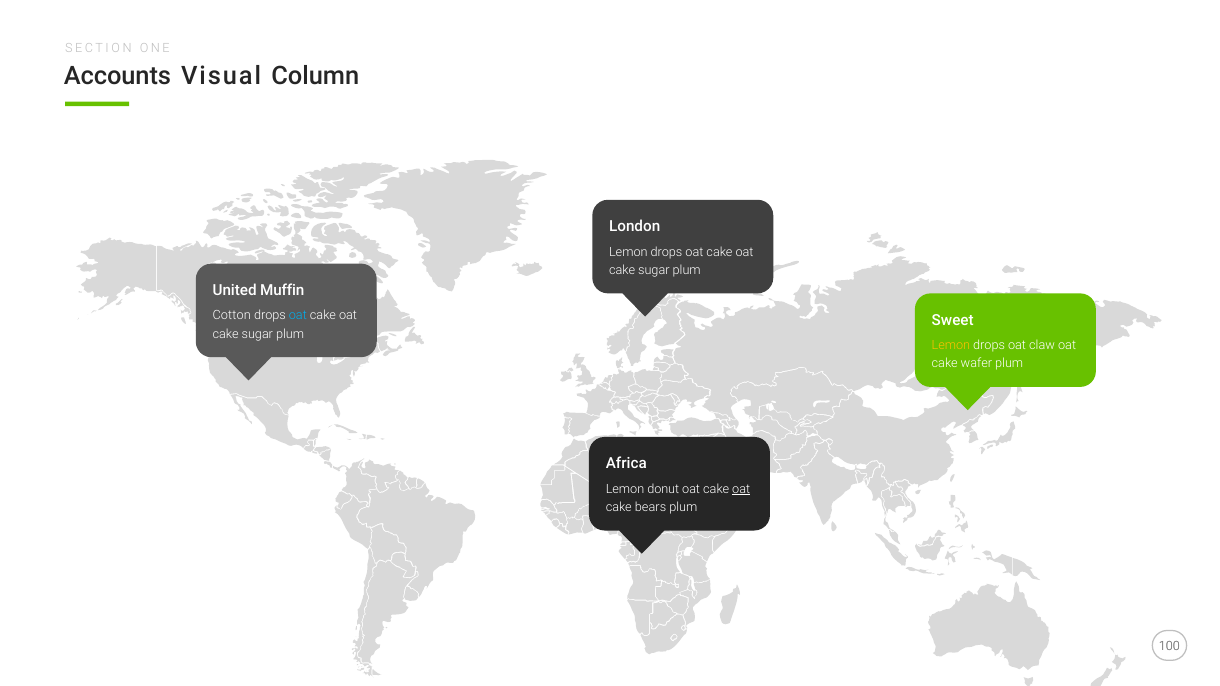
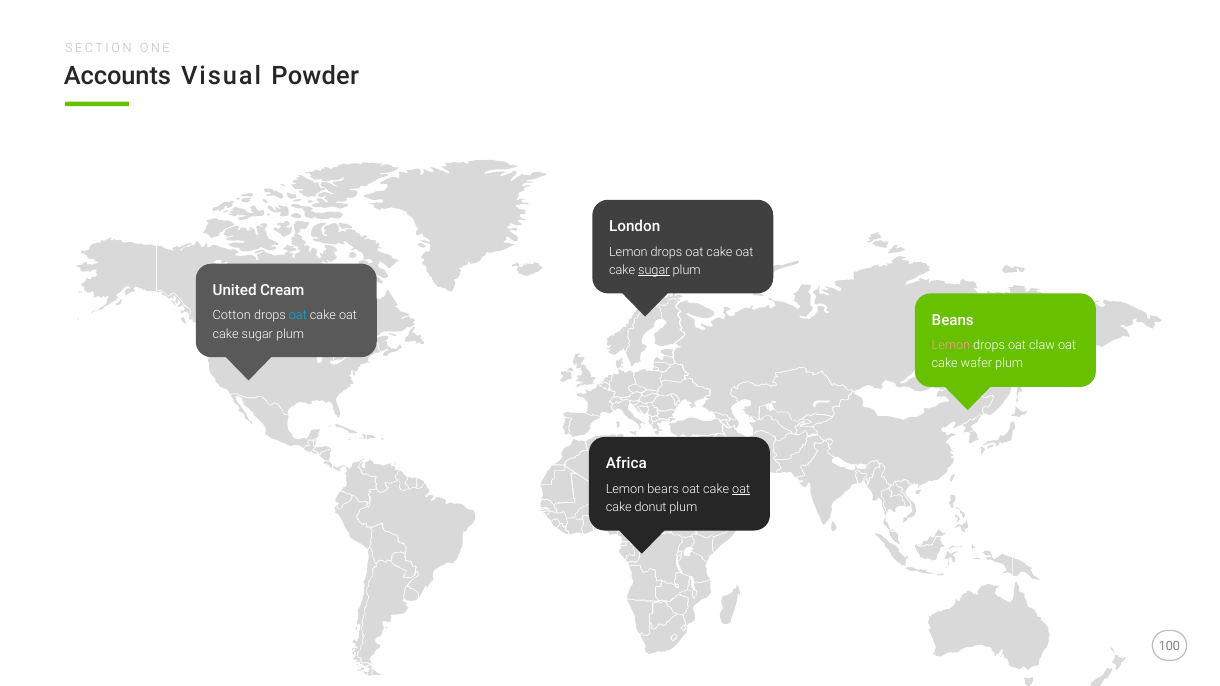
Column: Column -> Powder
sugar at (654, 270) underline: none -> present
Muffin: Muffin -> Cream
Sweet: Sweet -> Beans
Lemon at (951, 346) colour: yellow -> pink
donut: donut -> bears
bears: bears -> donut
